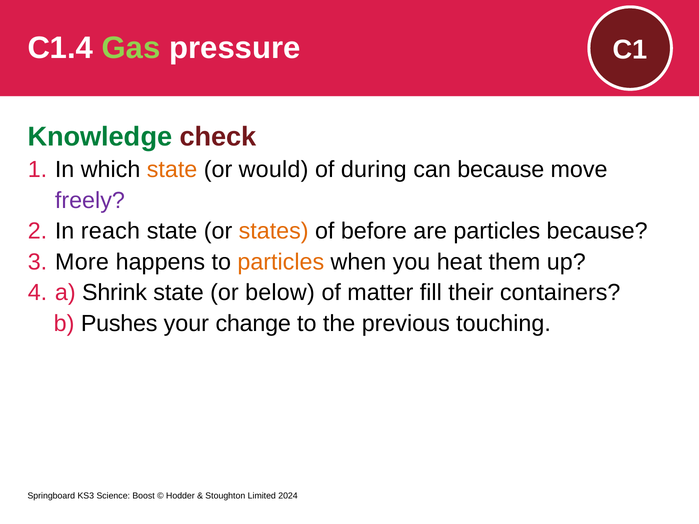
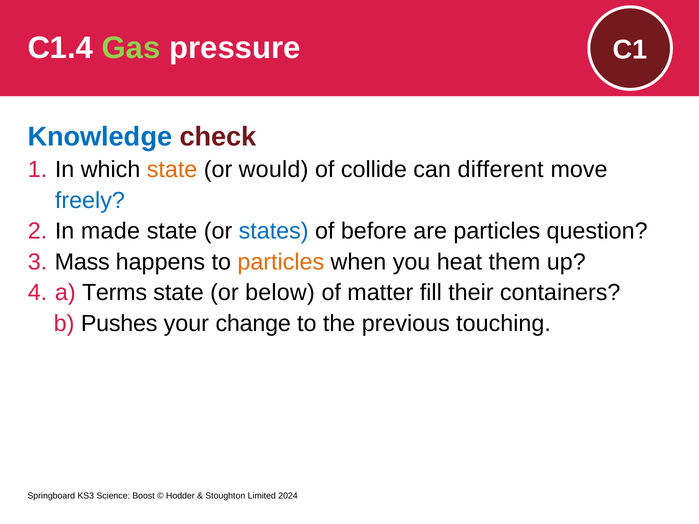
Knowledge colour: green -> blue
during: during -> collide
can because: because -> different
freely colour: purple -> blue
reach: reach -> made
states colour: orange -> blue
particles because: because -> question
More: More -> Mass
Shrink: Shrink -> Terms
